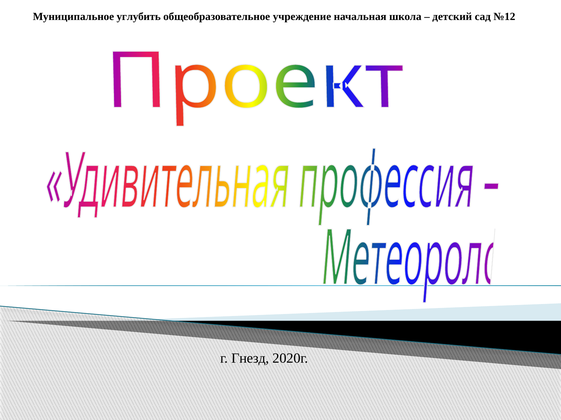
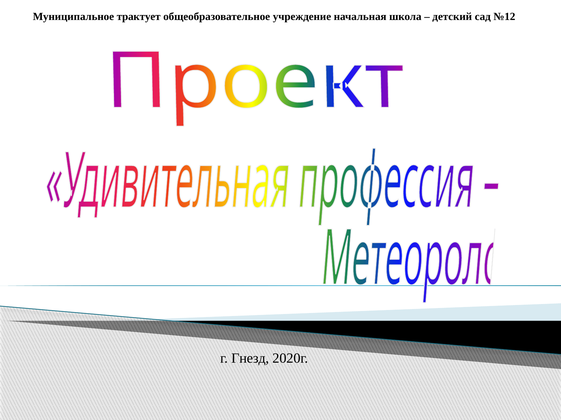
углубить: углубить -> трактует
